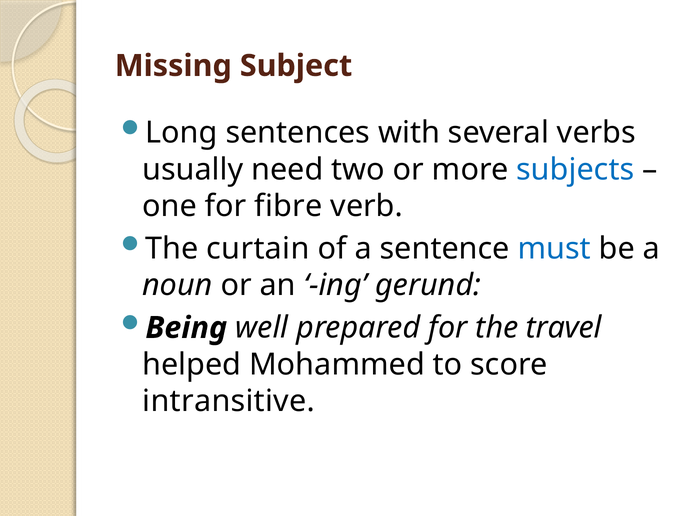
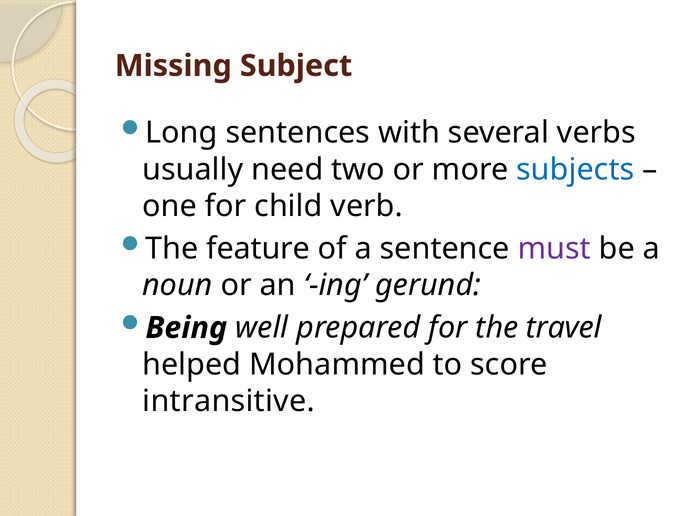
fibre: fibre -> child
curtain: curtain -> feature
must colour: blue -> purple
